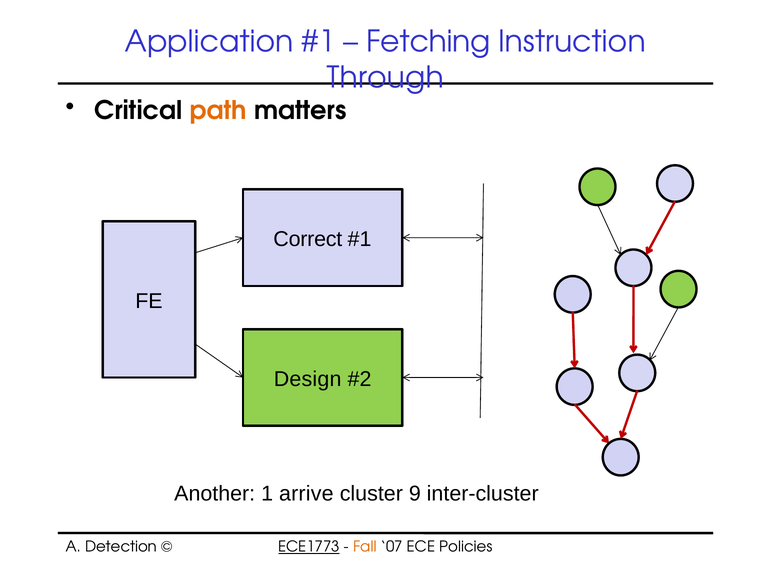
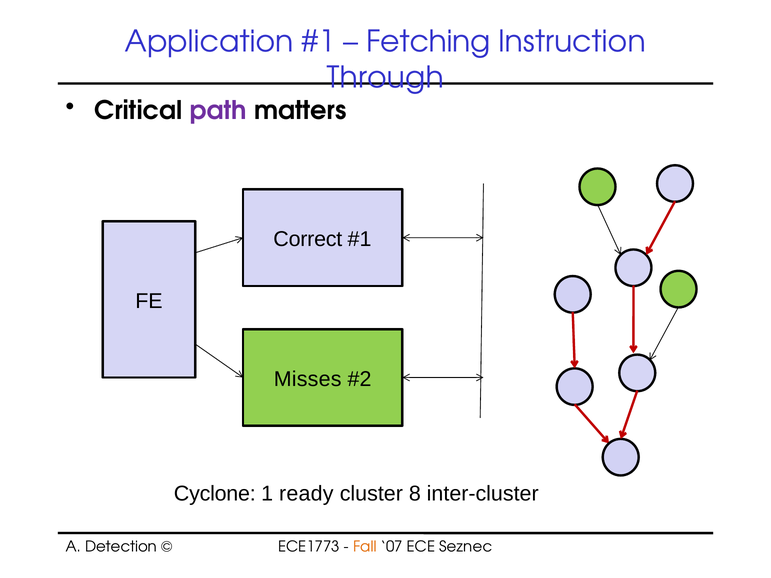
path colour: orange -> purple
Design: Design -> Misses
Another: Another -> Cyclone
arrive: arrive -> ready
9: 9 -> 8
ECE1773 underline: present -> none
Policies: Policies -> Seznec
